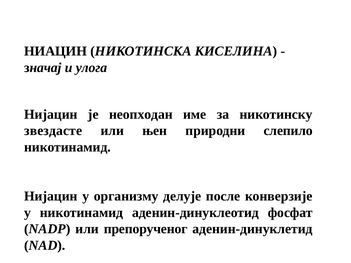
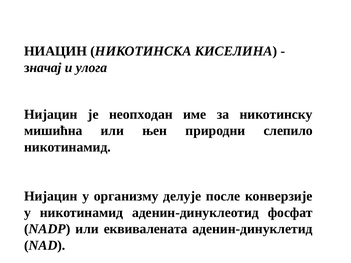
звездасте: звездасте -> мишићна
препорученог: препорученог -> еквивалената
